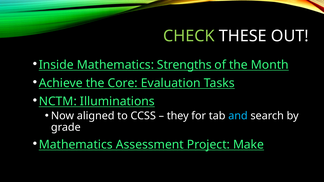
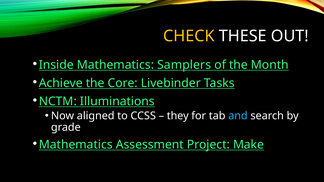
CHECK colour: light green -> yellow
Strengths: Strengths -> Samplers
Evaluation: Evaluation -> Livebinder
